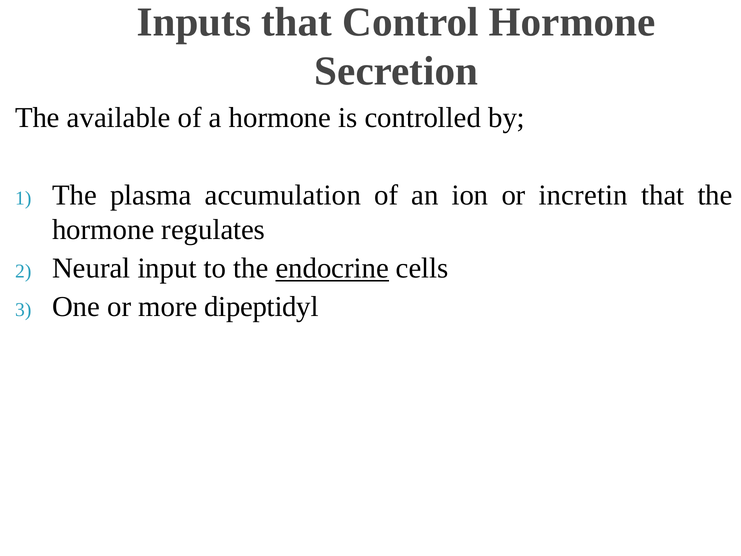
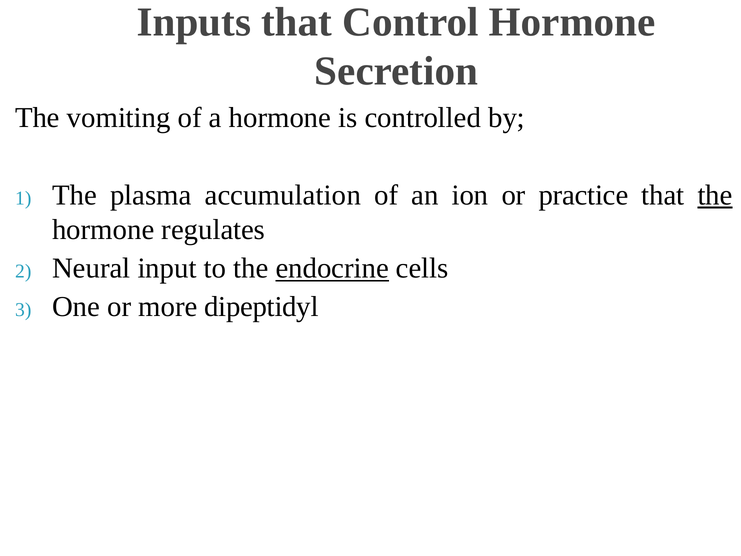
available: available -> vomiting
incretin: incretin -> practice
the at (715, 195) underline: none -> present
